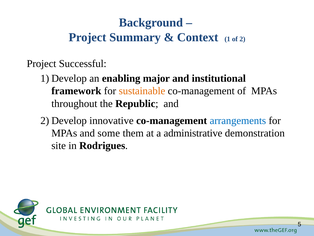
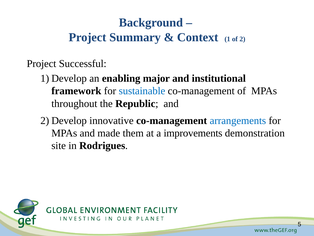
sustainable colour: orange -> blue
some: some -> made
administrative: administrative -> improvements
